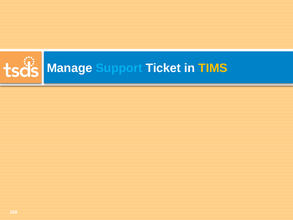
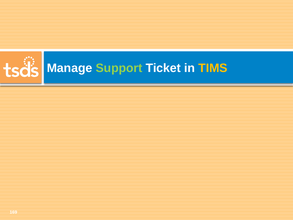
Support colour: light blue -> light green
